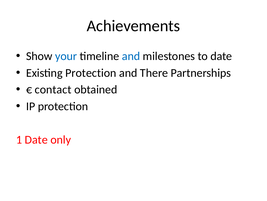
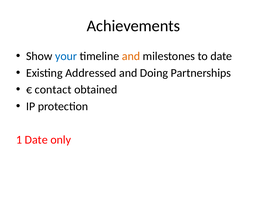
and at (131, 56) colour: blue -> orange
Existing Protection: Protection -> Addressed
There: There -> Doing
